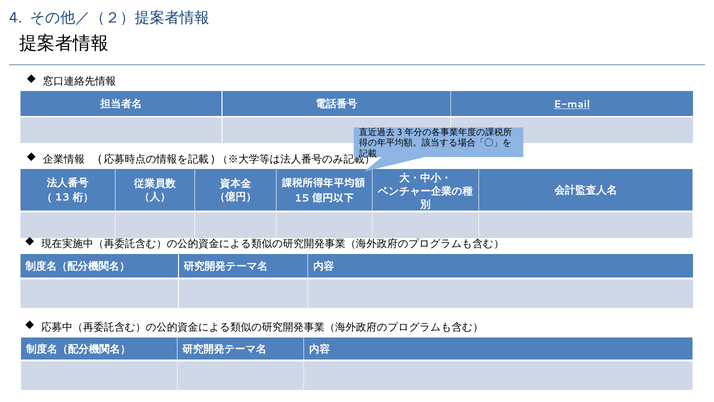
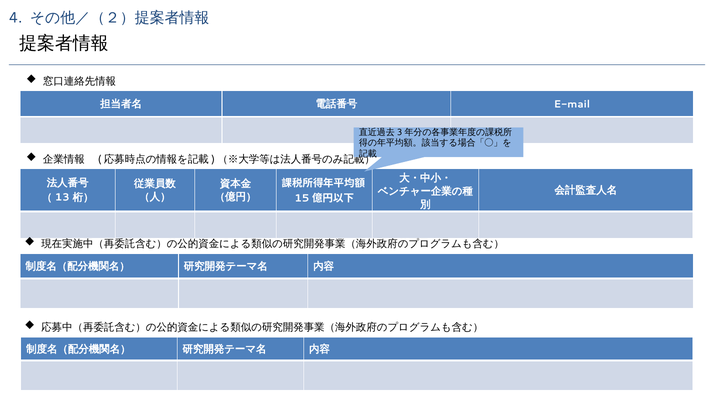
E-mail underline: present -> none
